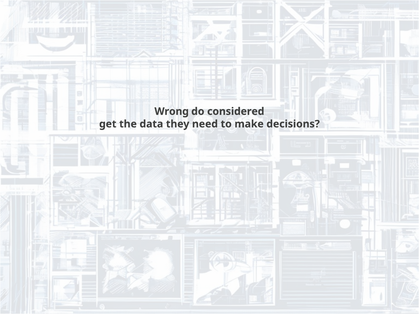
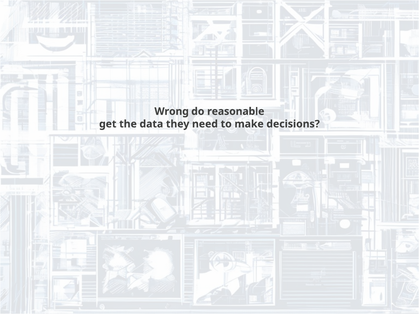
considered: considered -> reasonable
